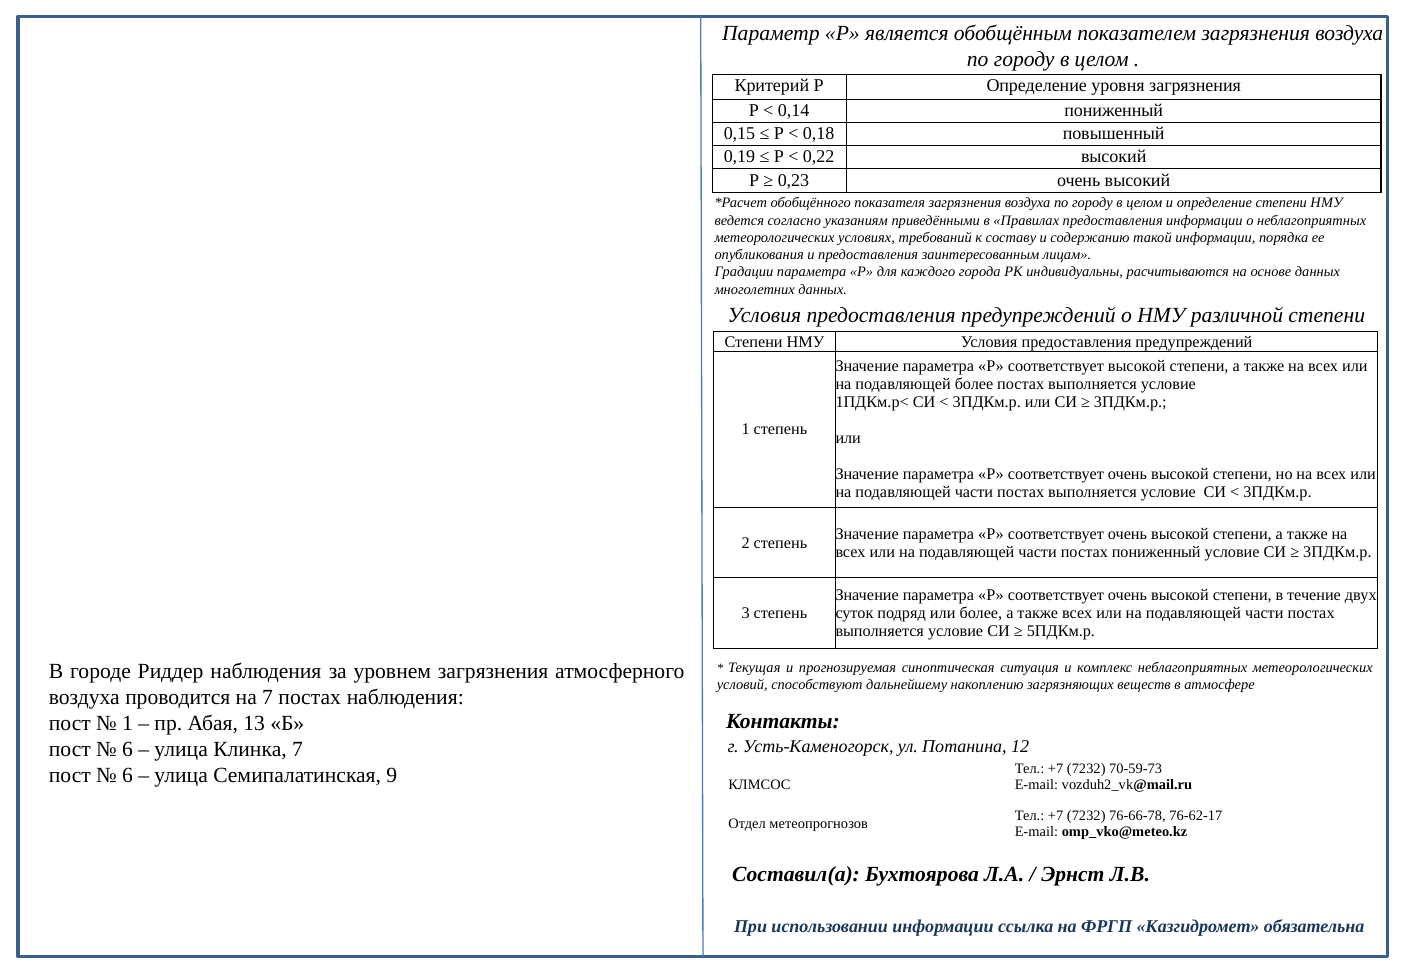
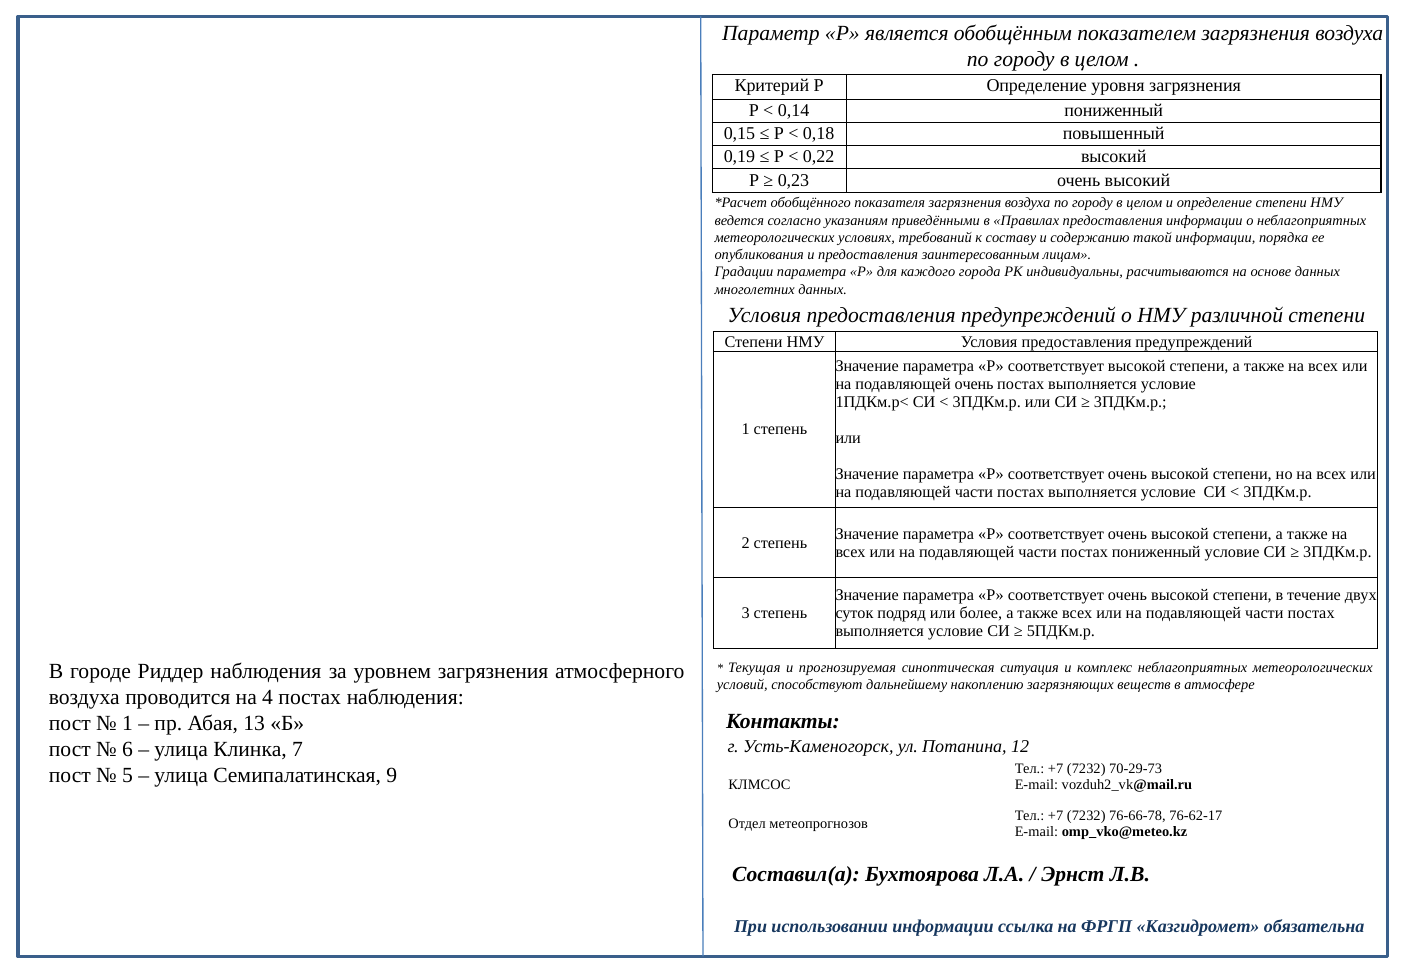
подавляющей более: более -> очень
на 7: 7 -> 4
70-59-73: 70-59-73 -> 70-29-73
6 at (127, 776): 6 -> 5
